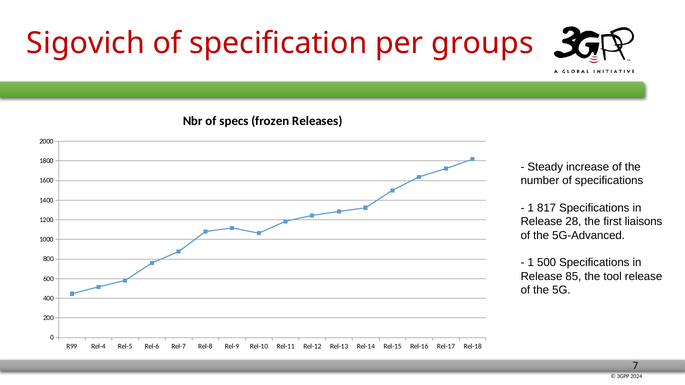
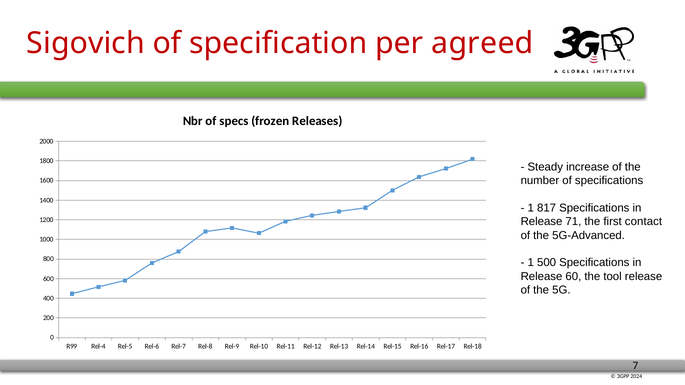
groups: groups -> agreed
28: 28 -> 71
liaisons: liaisons -> contact
85: 85 -> 60
